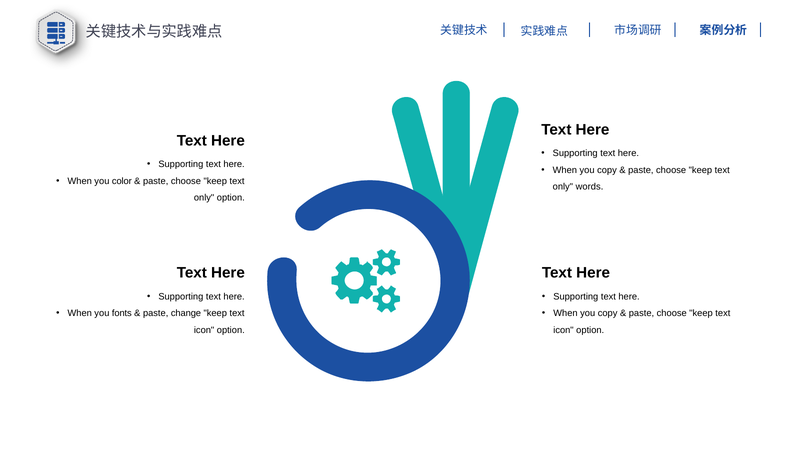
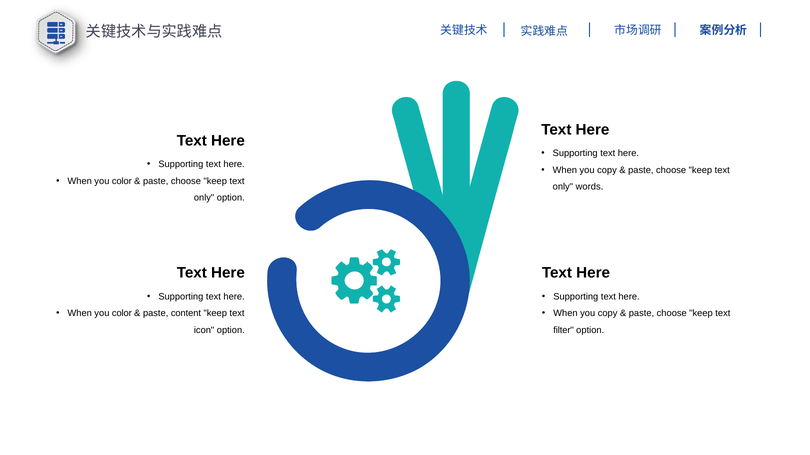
fonts at (122, 314): fonts -> color
change: change -> content
icon at (564, 331): icon -> filter
